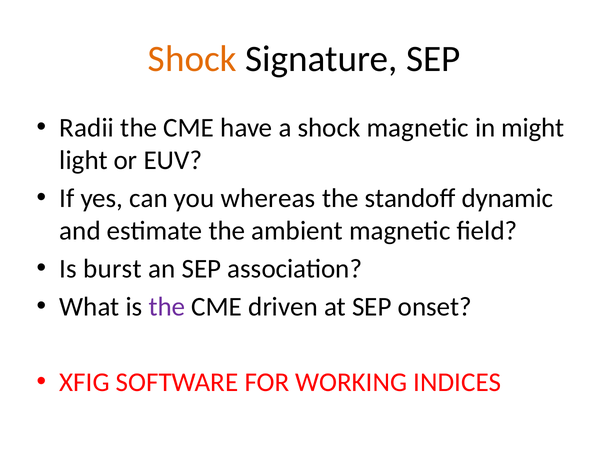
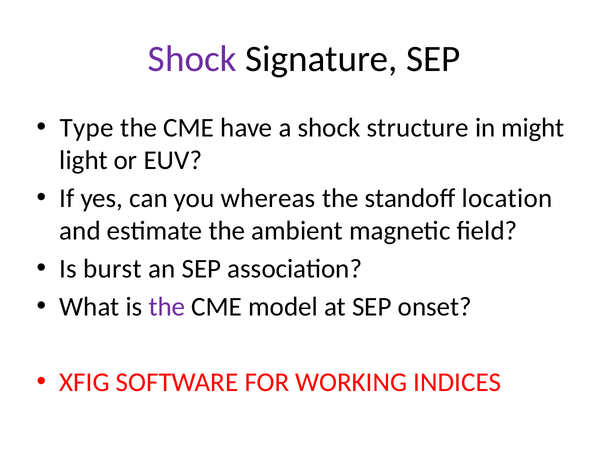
Shock at (192, 59) colour: orange -> purple
Radii: Radii -> Type
shock magnetic: magnetic -> structure
dynamic: dynamic -> location
driven: driven -> model
